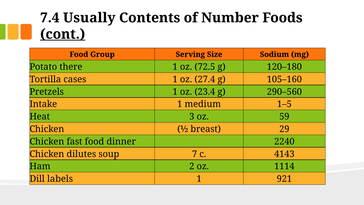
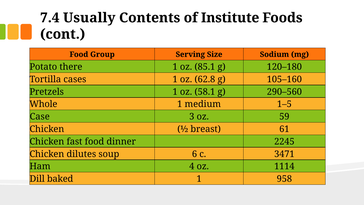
Number: Number -> Institute
cont underline: present -> none
72.5: 72.5 -> 85.1
27.4: 27.4 -> 62.8
23.4: 23.4 -> 58.1
Intake: Intake -> Whole
Heat: Heat -> Case
29: 29 -> 61
2240: 2240 -> 2245
7: 7 -> 6
4143: 4143 -> 3471
2: 2 -> 4
labels: labels -> baked
921: 921 -> 958
